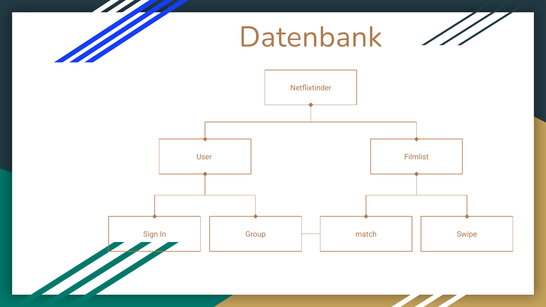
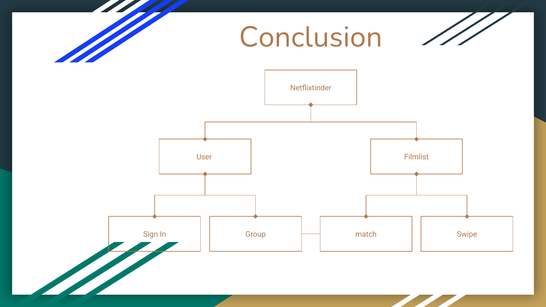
Datenbank: Datenbank -> Conclusion
